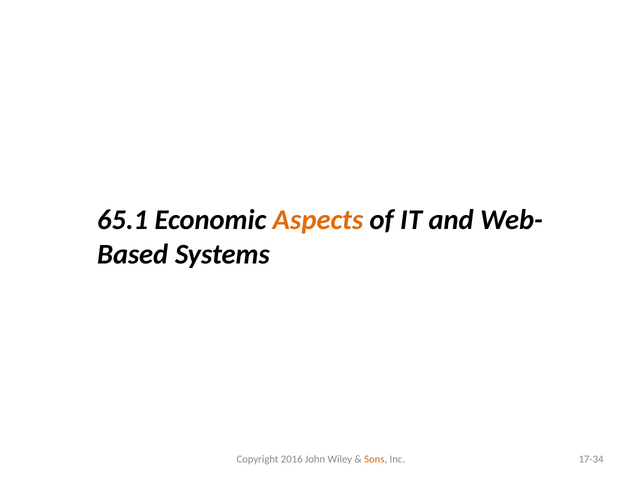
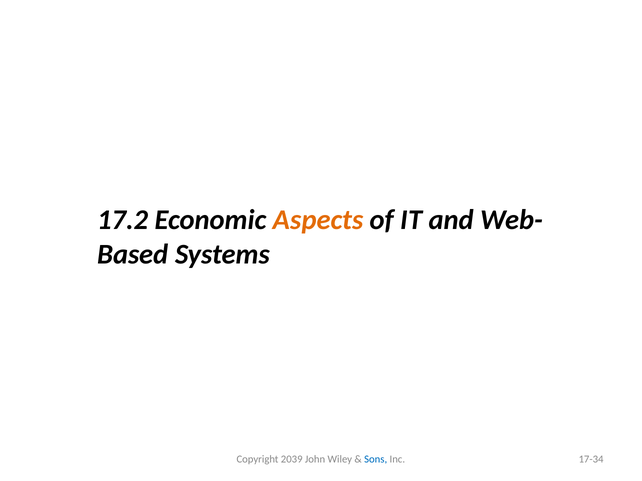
65.1: 65.1 -> 17.2
2016: 2016 -> 2039
Sons colour: orange -> blue
